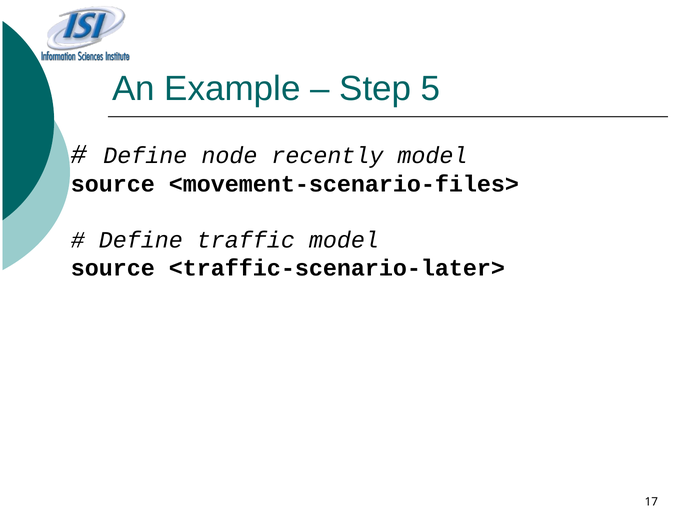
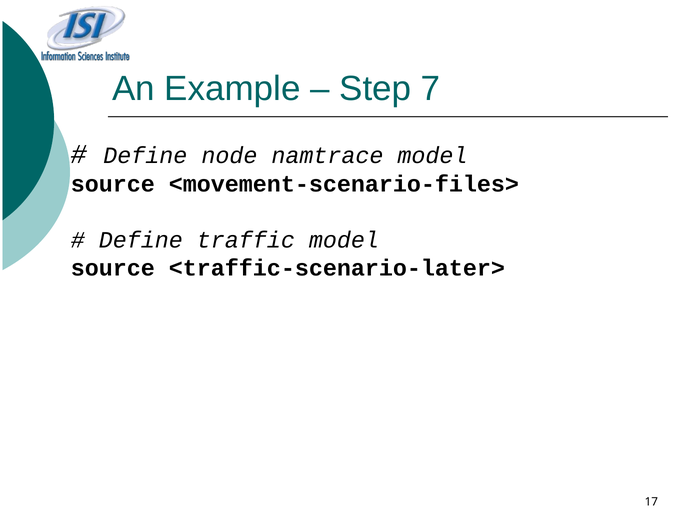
5: 5 -> 7
recently: recently -> namtrace
